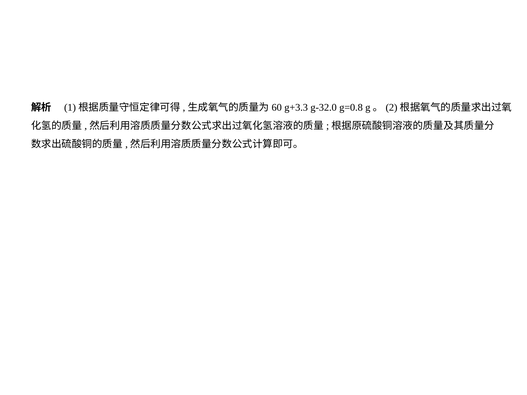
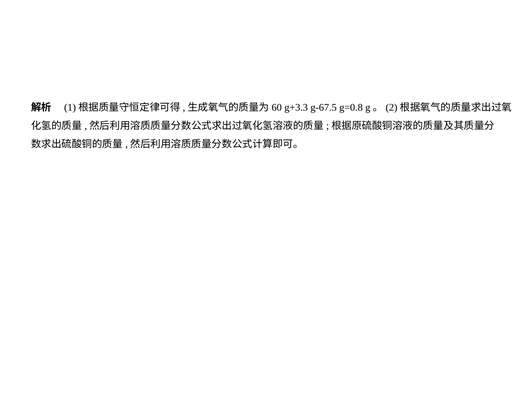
g-32.0: g-32.0 -> g-67.5
